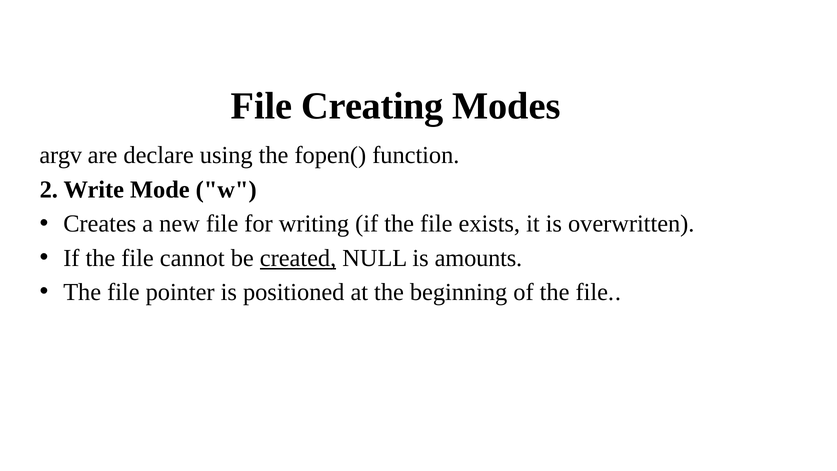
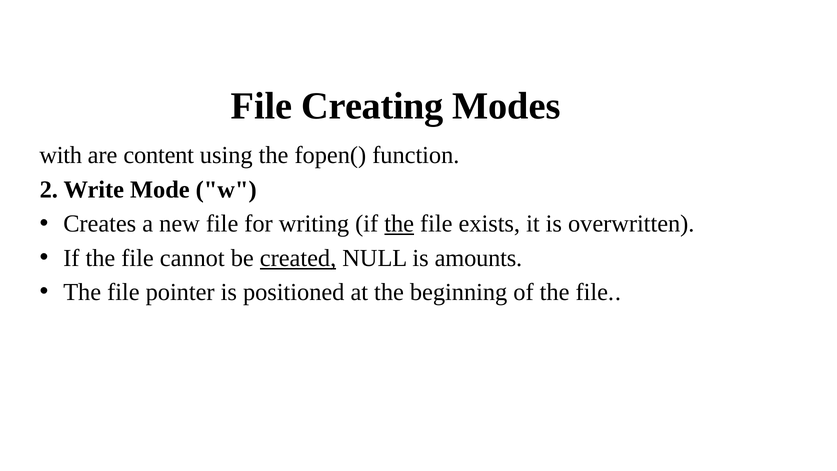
argv: argv -> with
declare: declare -> content
the at (399, 224) underline: none -> present
